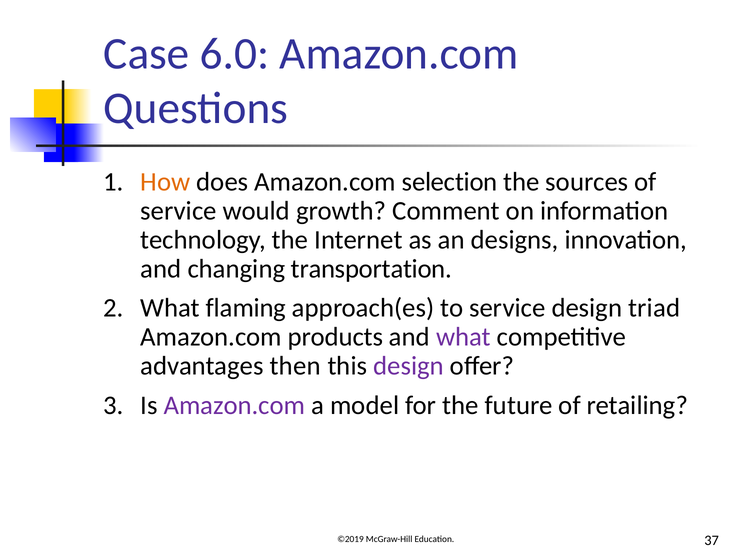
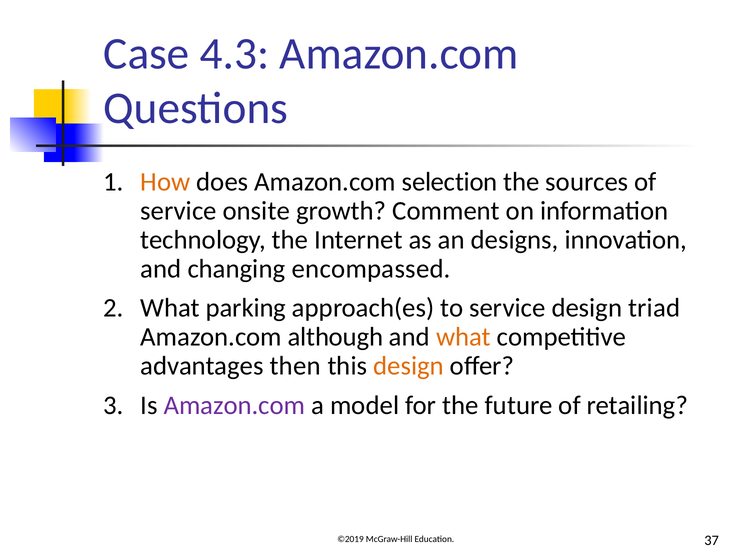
6.0: 6.0 -> 4.3
would: would -> onsite
transportation: transportation -> encompassed
flaming: flaming -> parking
products: products -> although
what at (463, 337) colour: purple -> orange
design at (409, 366) colour: purple -> orange
